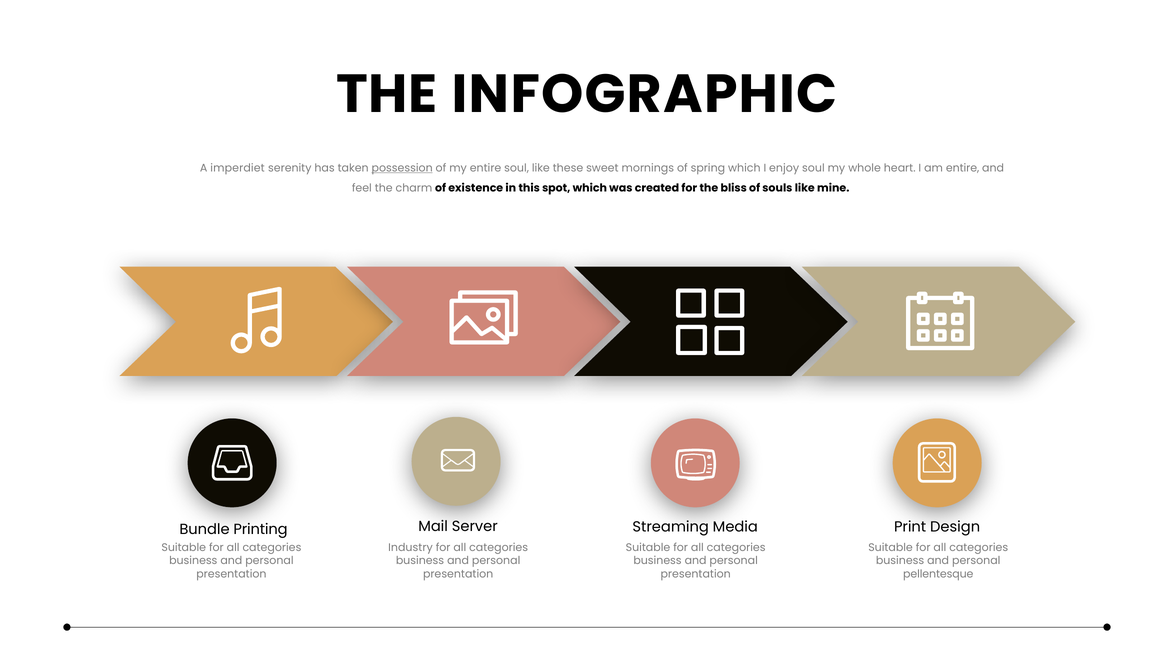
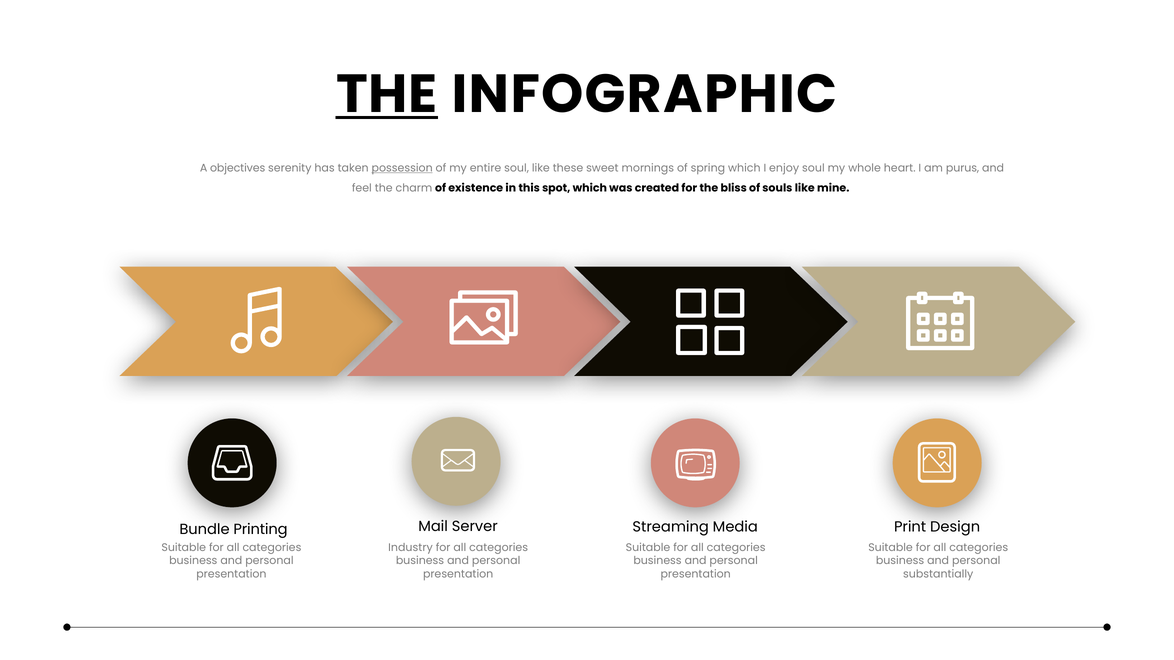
THE at (387, 94) underline: none -> present
imperdiet: imperdiet -> objectives
am entire: entire -> purus
pellentesque: pellentesque -> substantially
